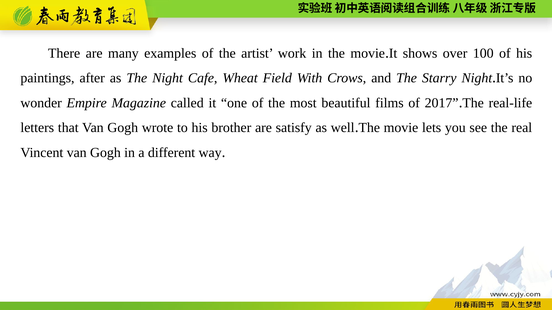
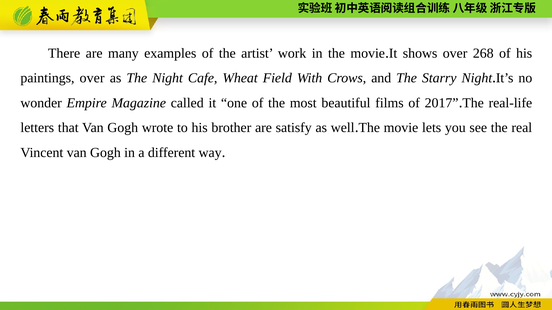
100: 100 -> 268
paintings after: after -> over
